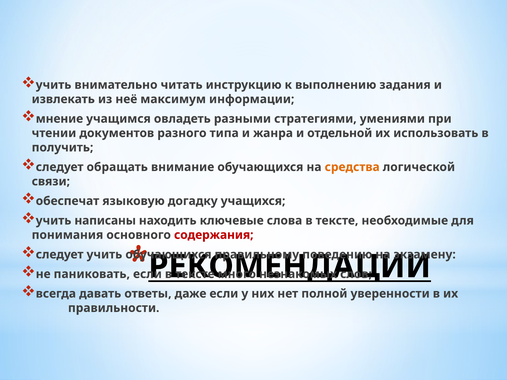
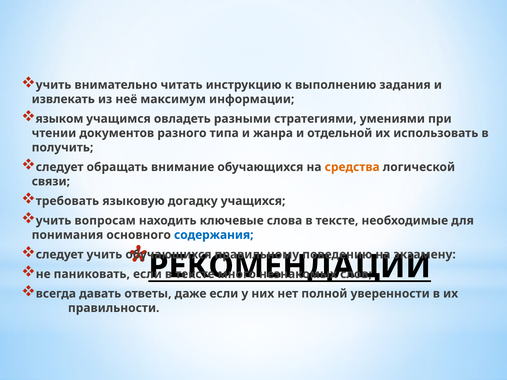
мнение: мнение -> языком
обеспечат: обеспечат -> требовать
написаны: написаны -> вопросам
содержания colour: red -> blue
